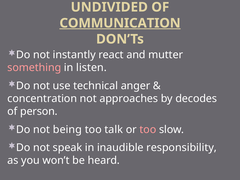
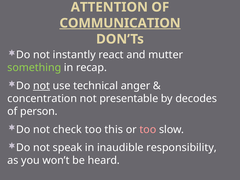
UNDIVIDED: UNDIVIDED -> ATTENTION
something colour: pink -> light green
listen: listen -> recap
not at (42, 86) underline: none -> present
approaches: approaches -> presentable
being: being -> check
talk: talk -> this
